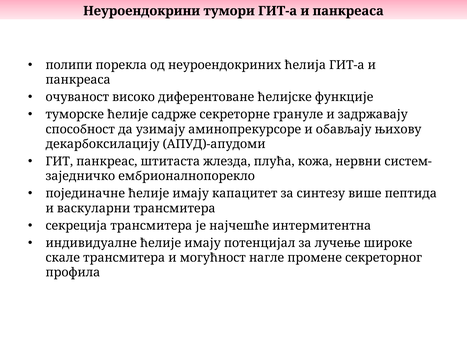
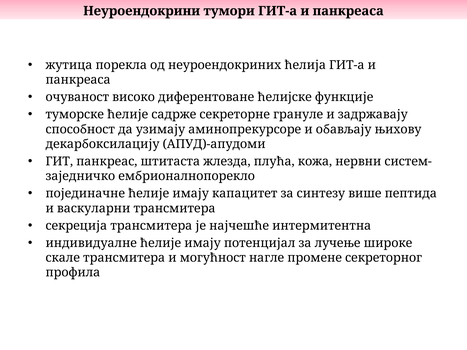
полипи: полипи -> жутица
